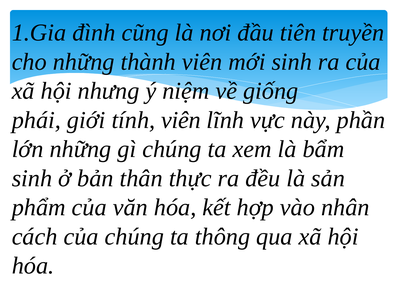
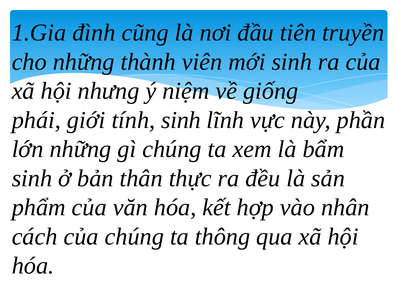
tính viên: viên -> sinh
